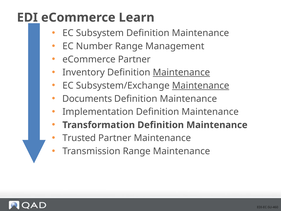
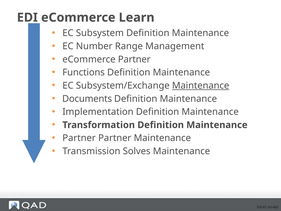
Inventory: Inventory -> Functions
Maintenance at (181, 72) underline: present -> none
Trusted at (79, 138): Trusted -> Partner
Transmission Range: Range -> Solves
